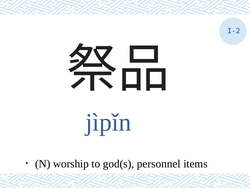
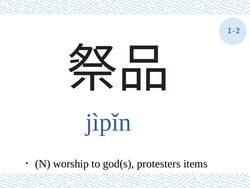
personnel: personnel -> protesters
